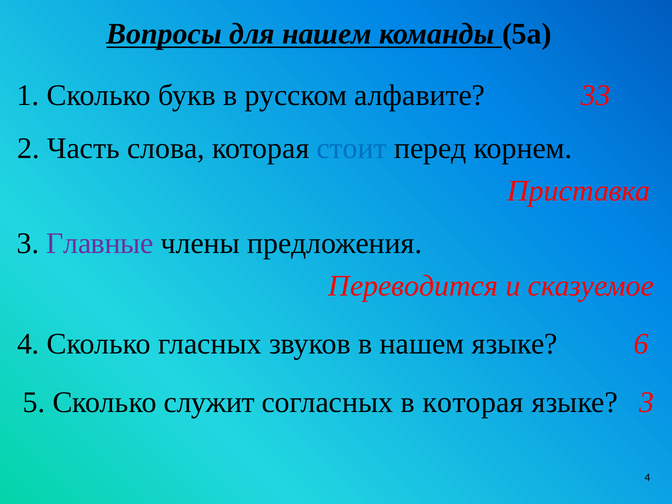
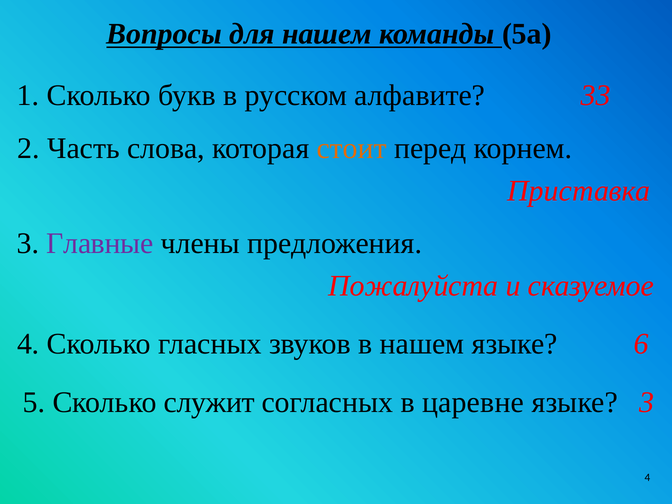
стоит colour: blue -> orange
Переводится: Переводится -> Пожалуйста
в которая: которая -> царевне
